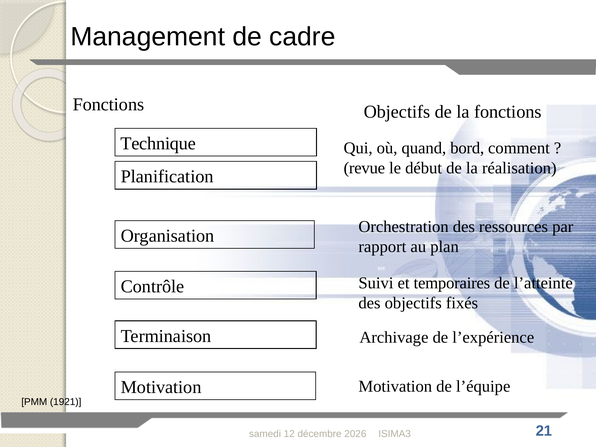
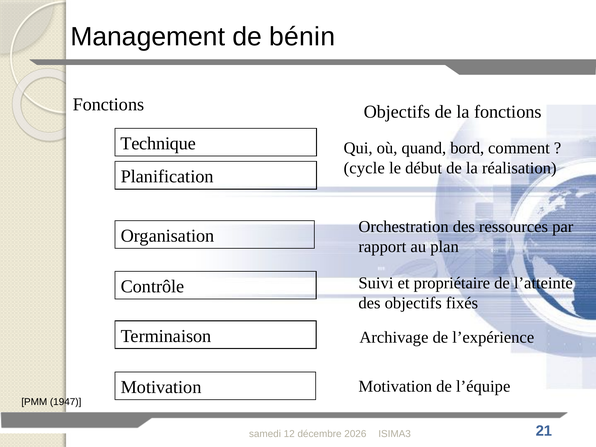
cadre: cadre -> bénin
revue: revue -> cycle
temporaires: temporaires -> propriétaire
1921: 1921 -> 1947
